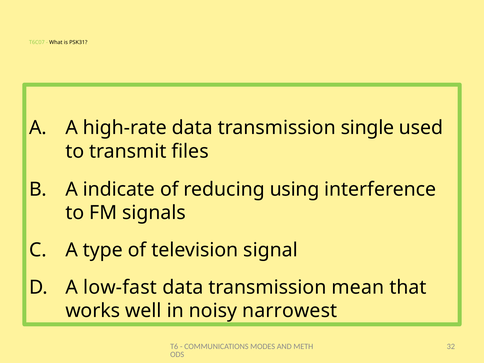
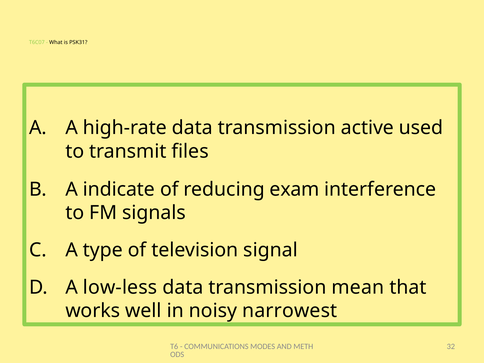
single: single -> active
using: using -> exam
low-fast: low-fast -> low-less
